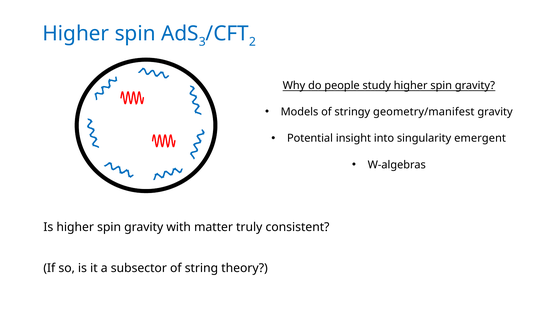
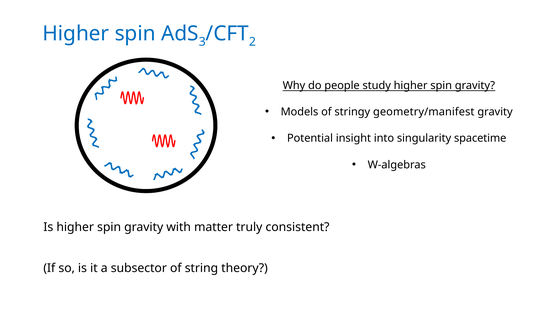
emergent: emergent -> spacetime
